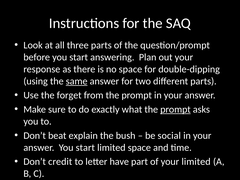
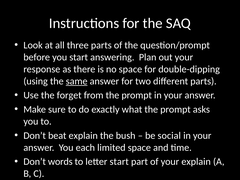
prompt at (175, 109) underline: present -> none
answer You start: start -> each
credit: credit -> words
letter have: have -> start
your limited: limited -> explain
